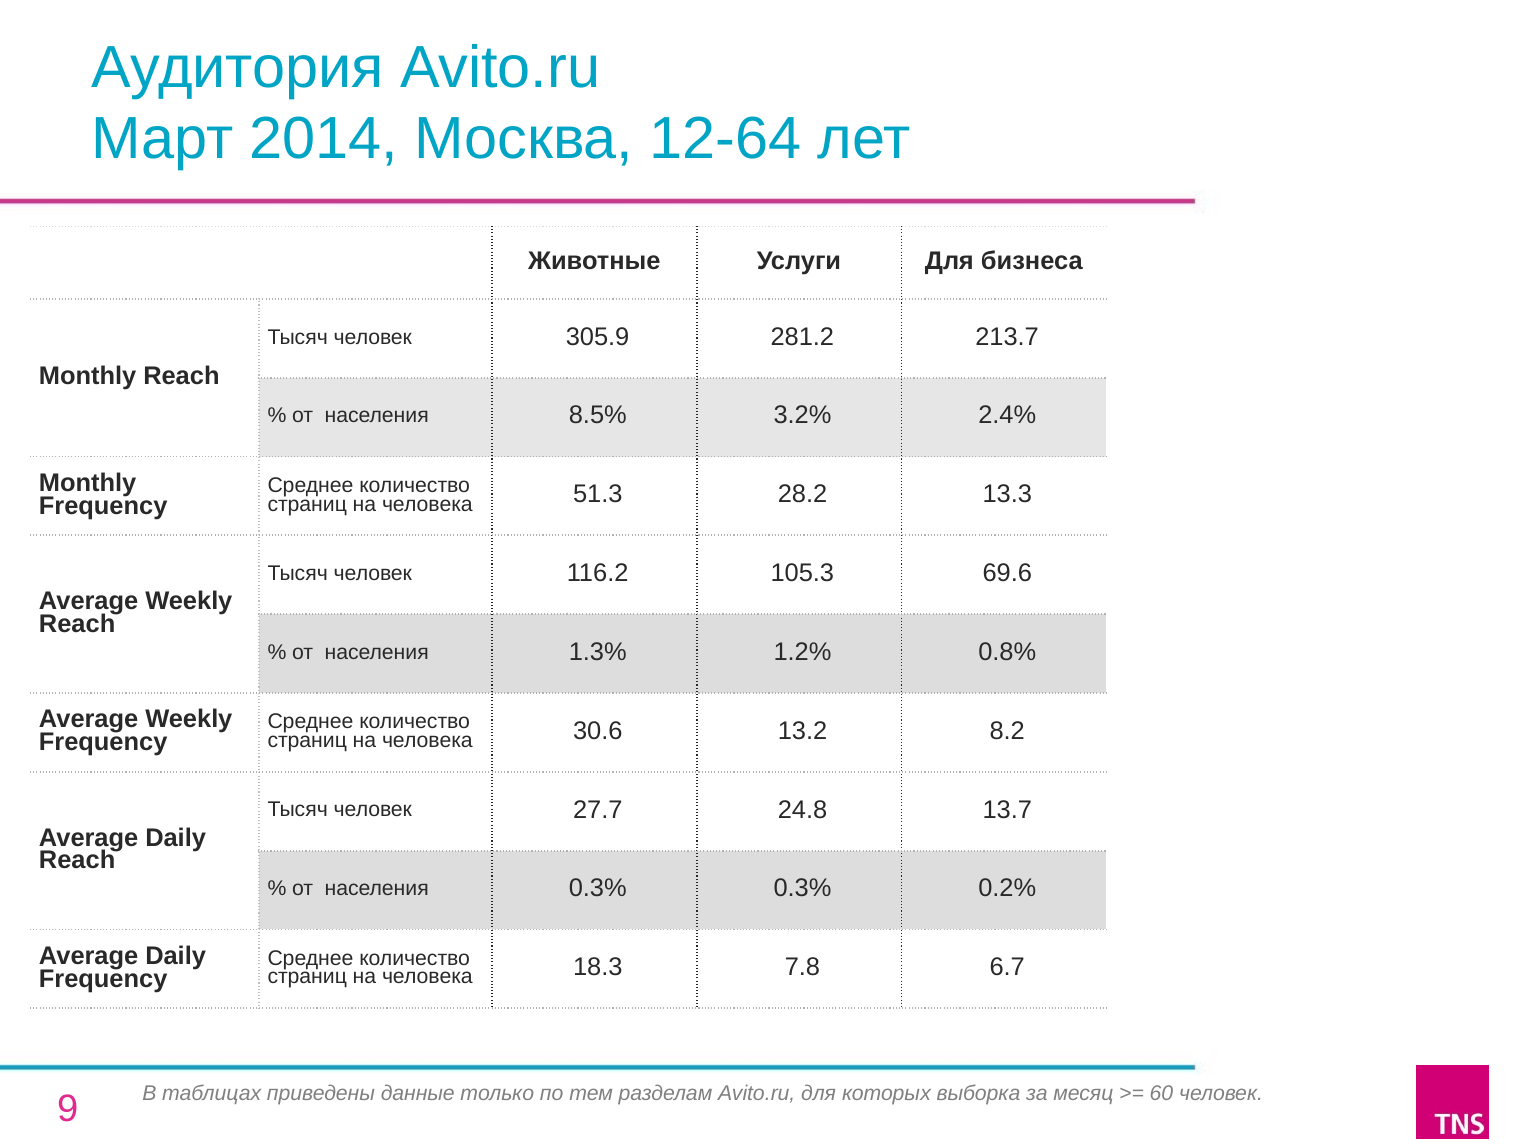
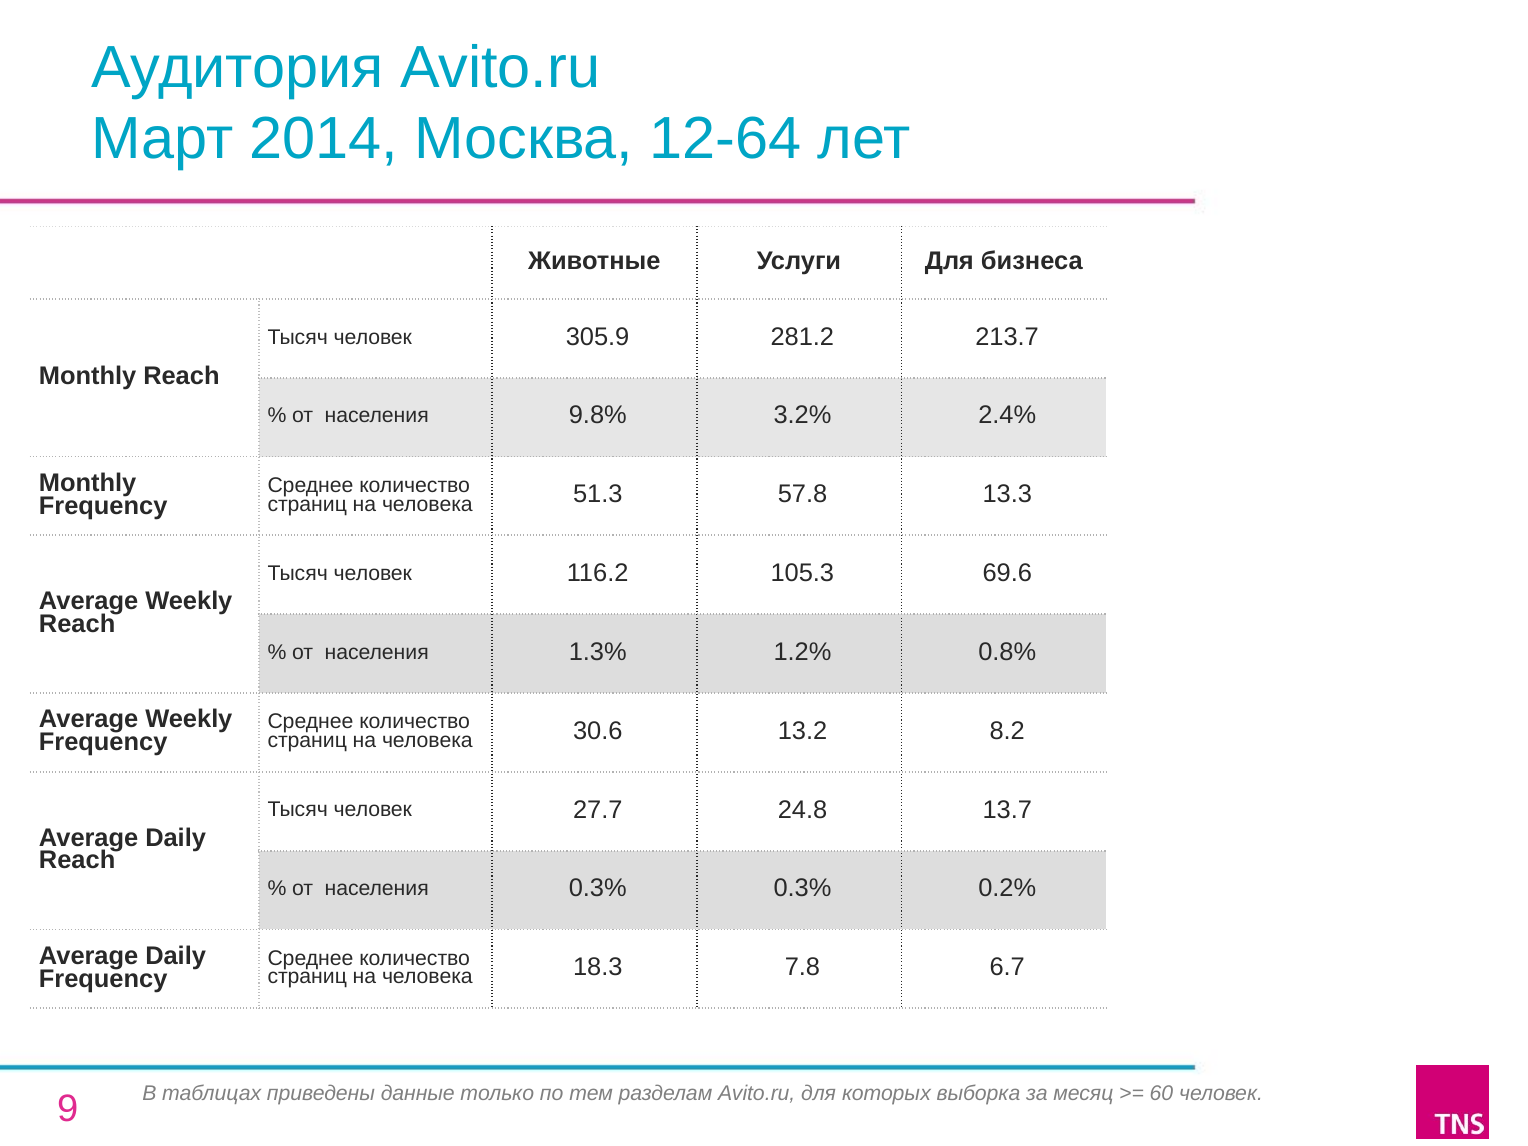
8.5%: 8.5% -> 9.8%
28.2: 28.2 -> 57.8
